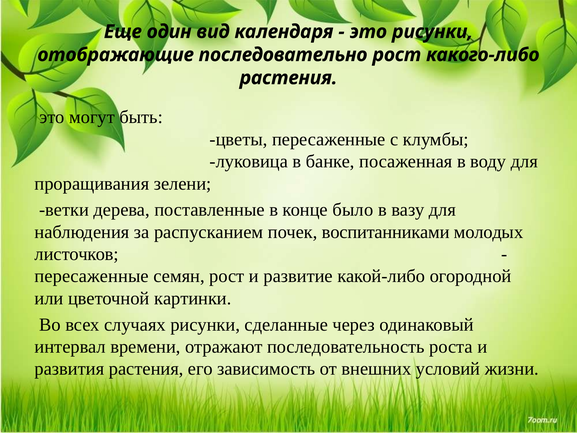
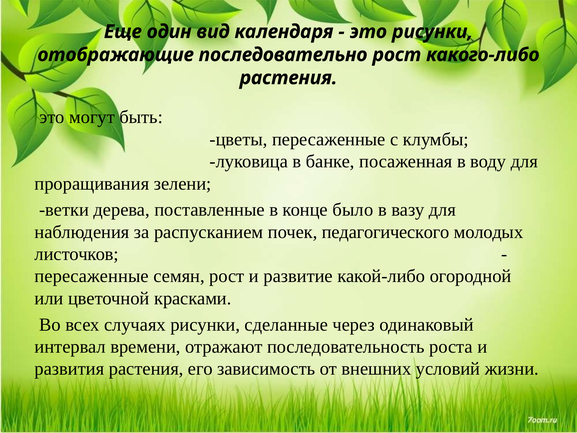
воспитанниками: воспитанниками -> педагогического
картинки: картинки -> красками
